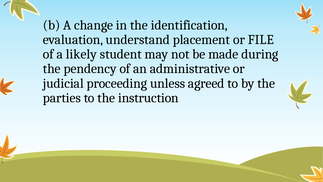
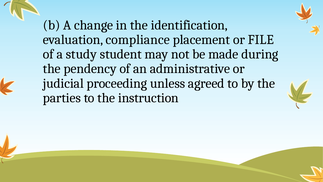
understand: understand -> compliance
likely: likely -> study
